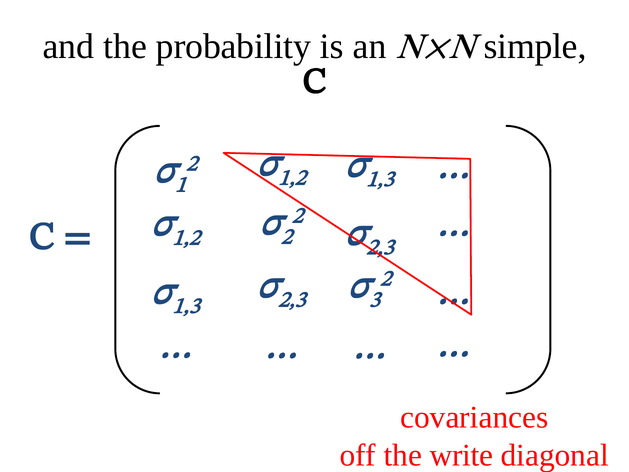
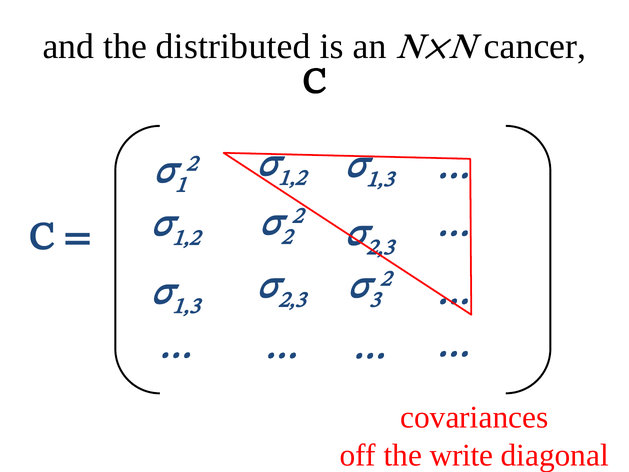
probability: probability -> distributed
simple: simple -> cancer
